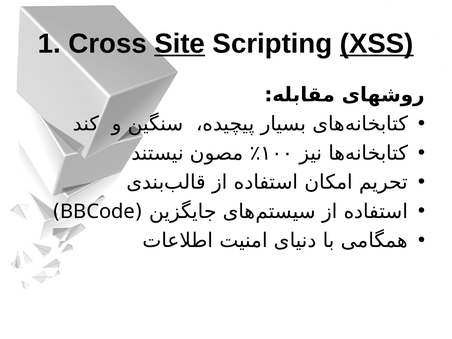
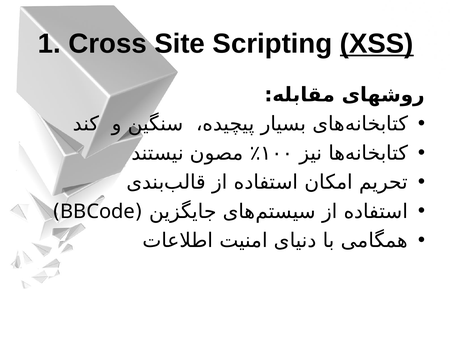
Site underline: present -> none
